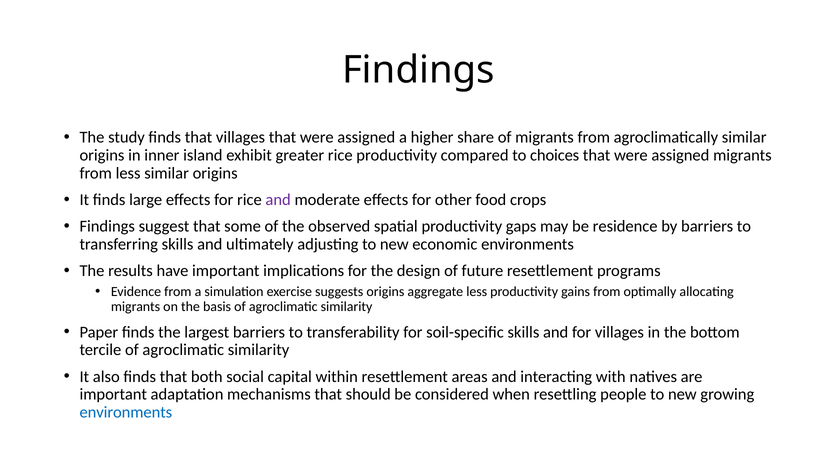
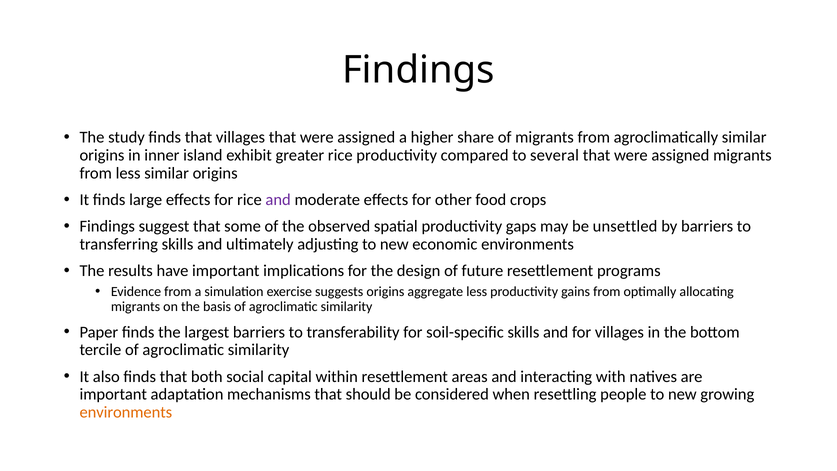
choices: choices -> several
residence: residence -> unsettled
environments at (126, 412) colour: blue -> orange
